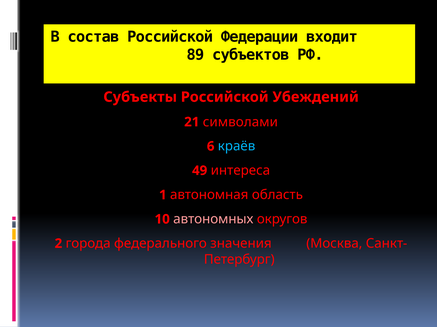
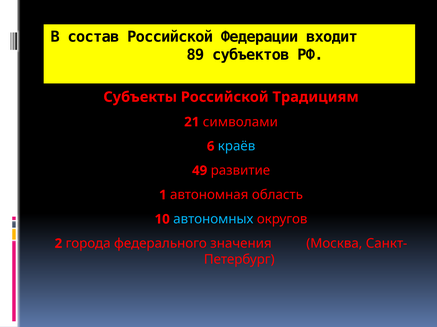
Убеждений: Убеждений -> Традициям
интереса: интереса -> развитие
автономных colour: pink -> light blue
